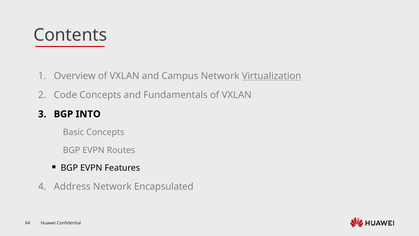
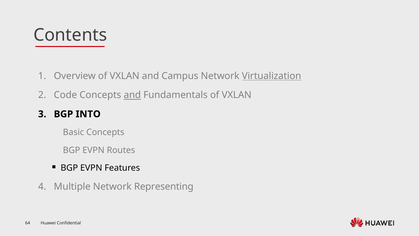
and at (132, 95) underline: none -> present
Address: Address -> Multiple
Encapsulated: Encapsulated -> Representing
